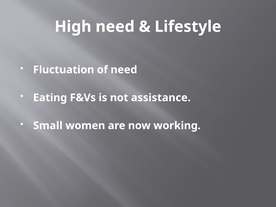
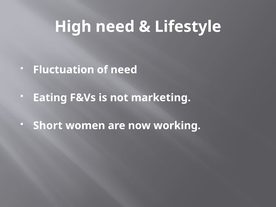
assistance: assistance -> marketing
Small: Small -> Short
